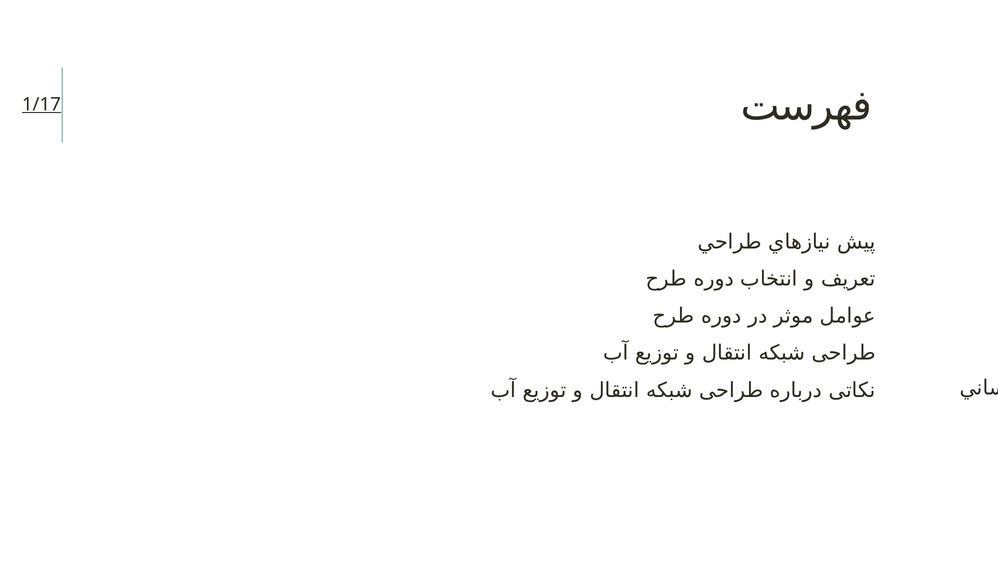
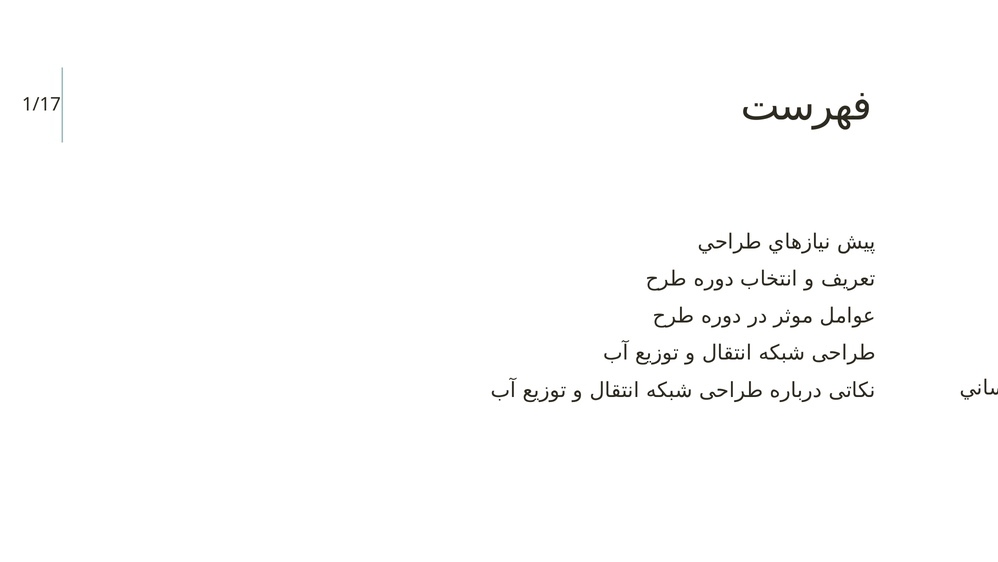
1/17 underline: present -> none
